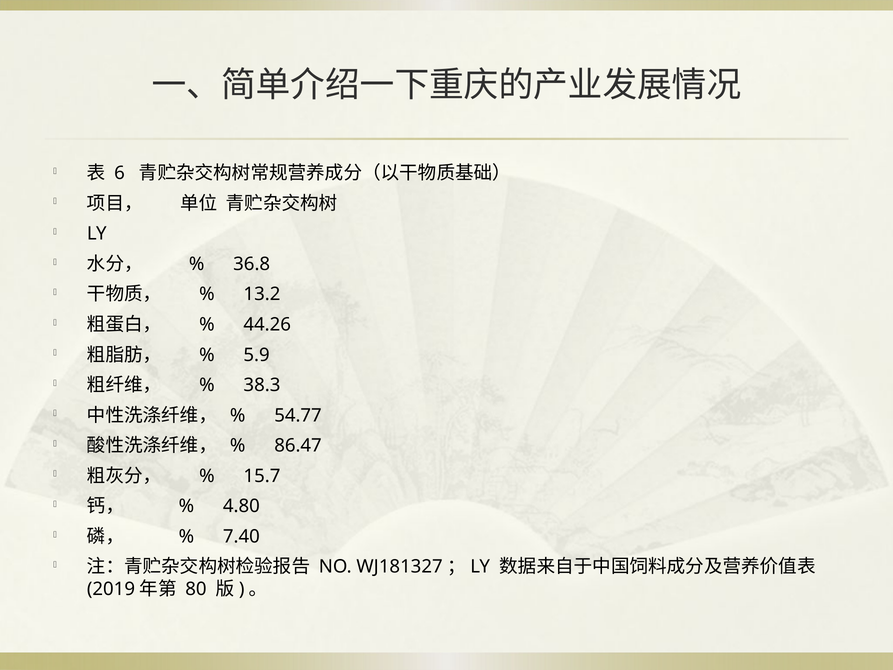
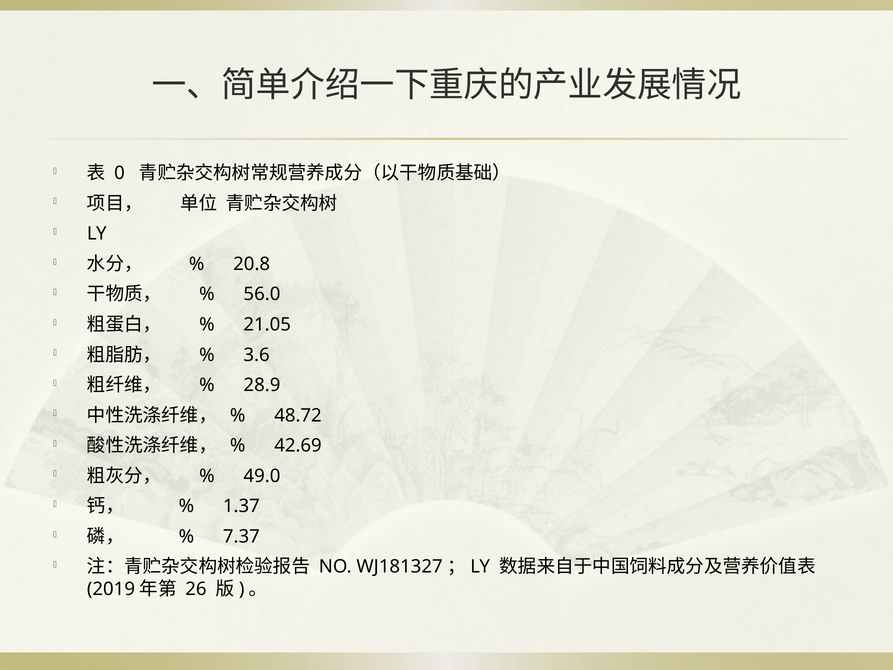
6: 6 -> 0
36.8: 36.8 -> 20.8
13.2: 13.2 -> 56.0
44.26: 44.26 -> 21.05
5.9: 5.9 -> 3.6
38.3: 38.3 -> 28.9
54.77: 54.77 -> 48.72
86.47: 86.47 -> 42.69
15.7: 15.7 -> 49.0
4.80: 4.80 -> 1.37
7.40: 7.40 -> 7.37
80: 80 -> 26
